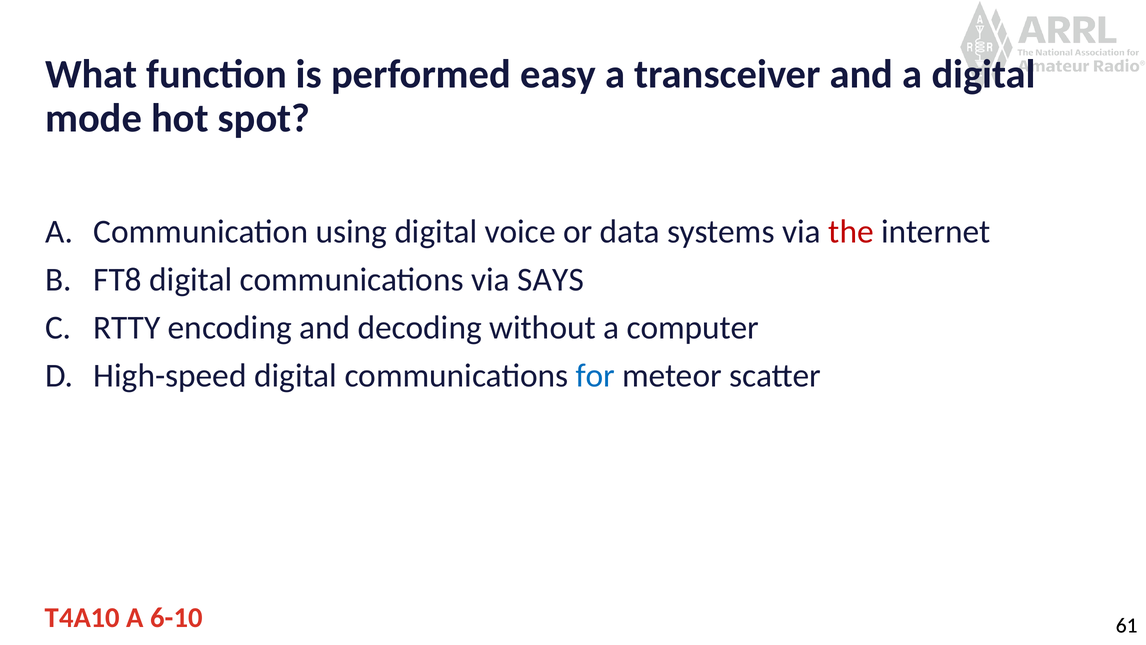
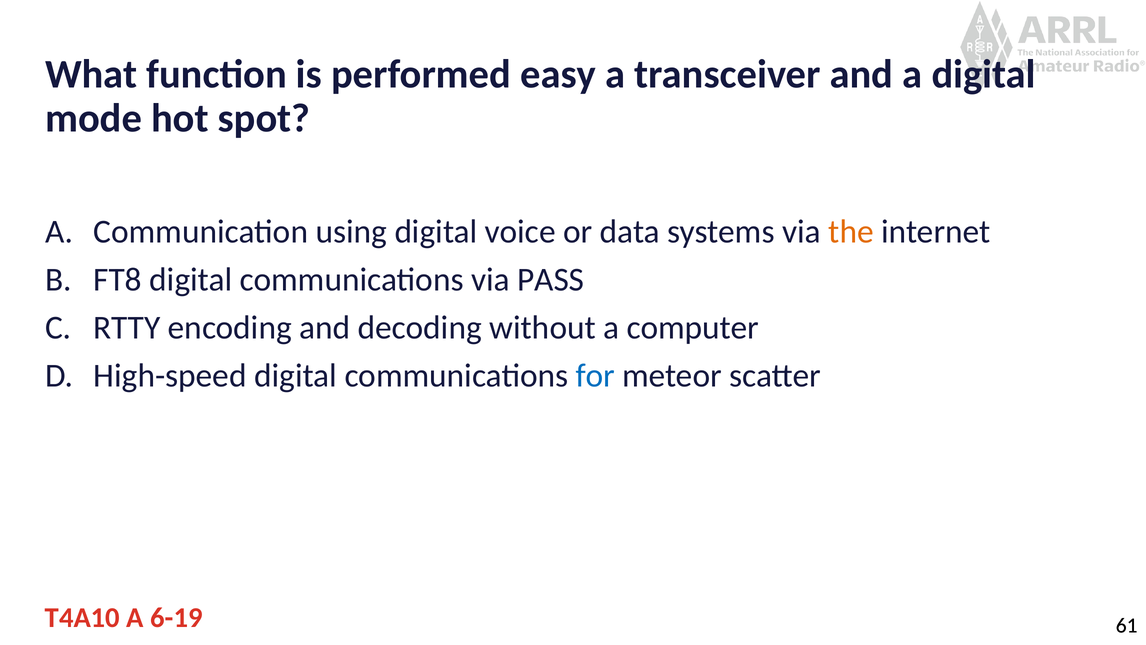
the colour: red -> orange
SAYS: SAYS -> PASS
6-10: 6-10 -> 6-19
